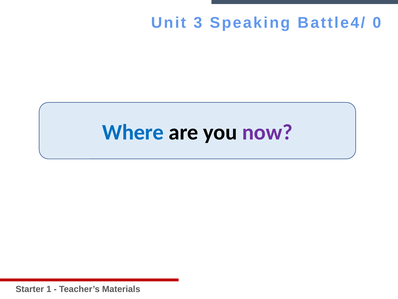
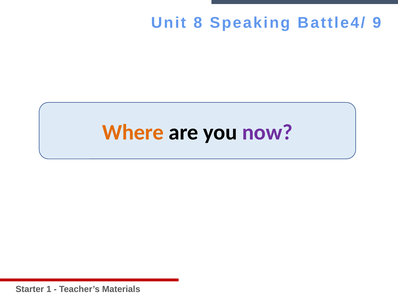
3: 3 -> 8
0: 0 -> 9
Where colour: blue -> orange
